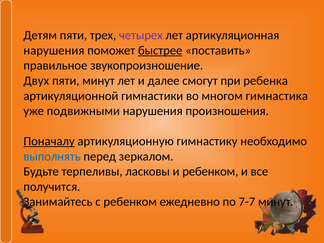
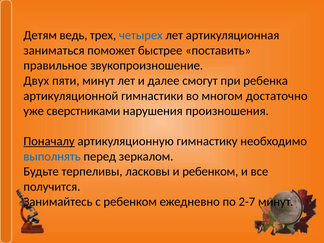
Детям пяти: пяти -> ведь
четырех colour: purple -> blue
нарушения at (54, 50): нарушения -> заниматься
быстрее underline: present -> none
гимнастика: гимнастика -> достаточно
подвижными: подвижными -> сверстниками
7-7: 7-7 -> 2-7
